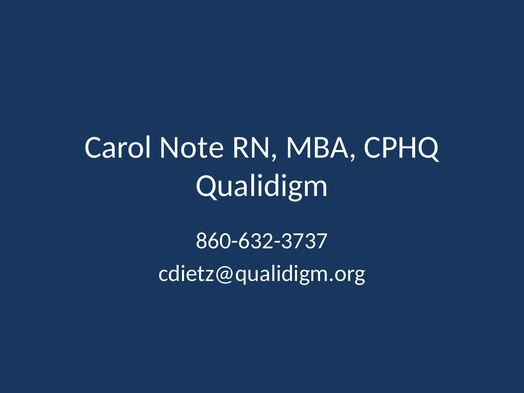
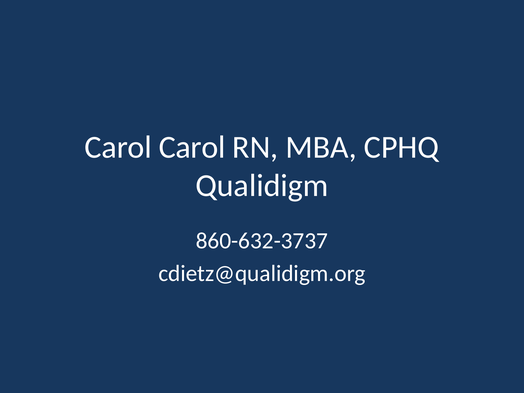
Carol Note: Note -> Carol
